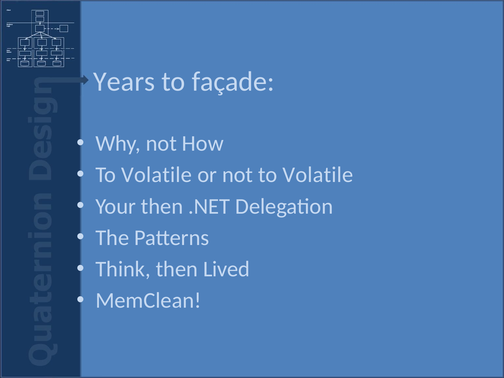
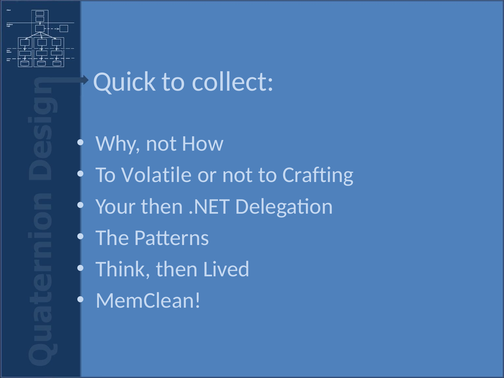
Years: Years -> Quick
façade: façade -> collect
not to Volatile: Volatile -> Crafting
